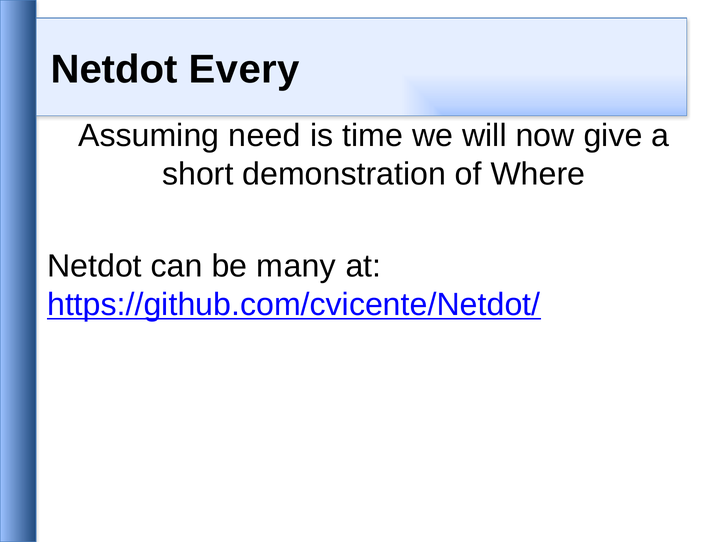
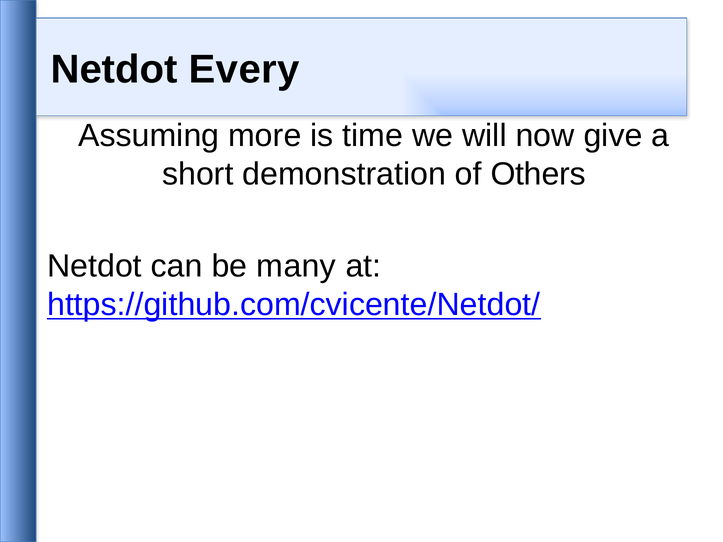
need: need -> more
Where: Where -> Others
